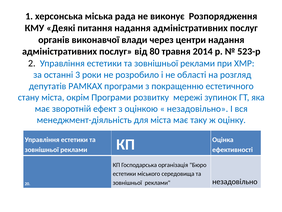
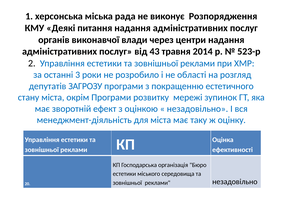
80: 80 -> 43
РАМКАХ: РАМКАХ -> ЗАГРОЗУ
